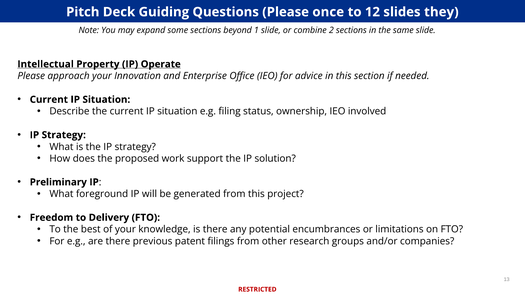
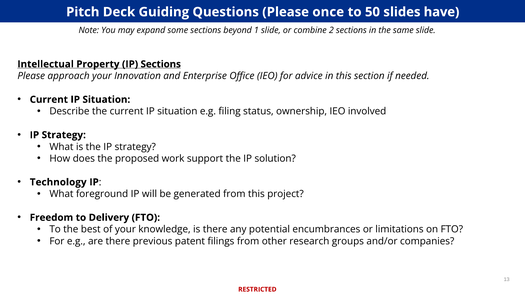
12: 12 -> 50
they: they -> have
IP Operate: Operate -> Sections
Preliminary: Preliminary -> Technology
